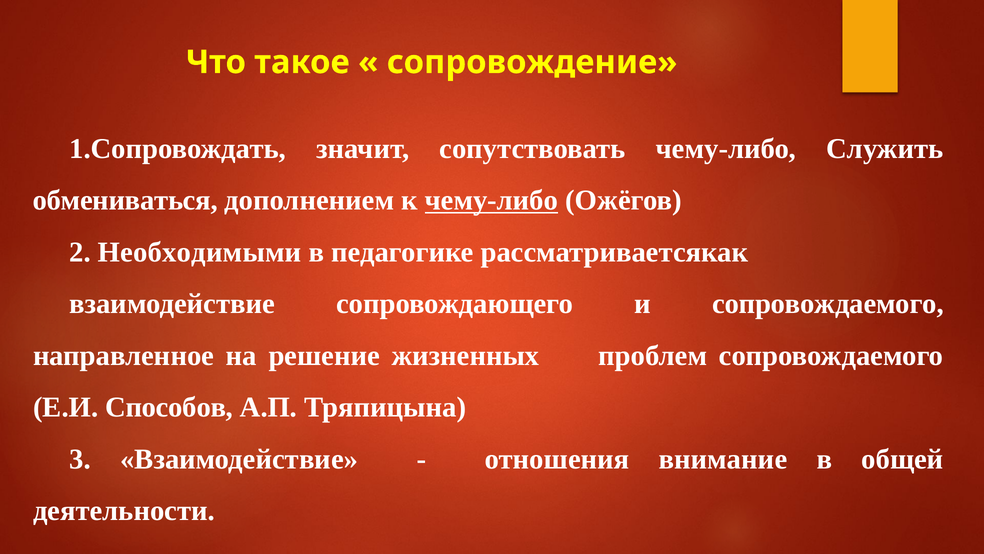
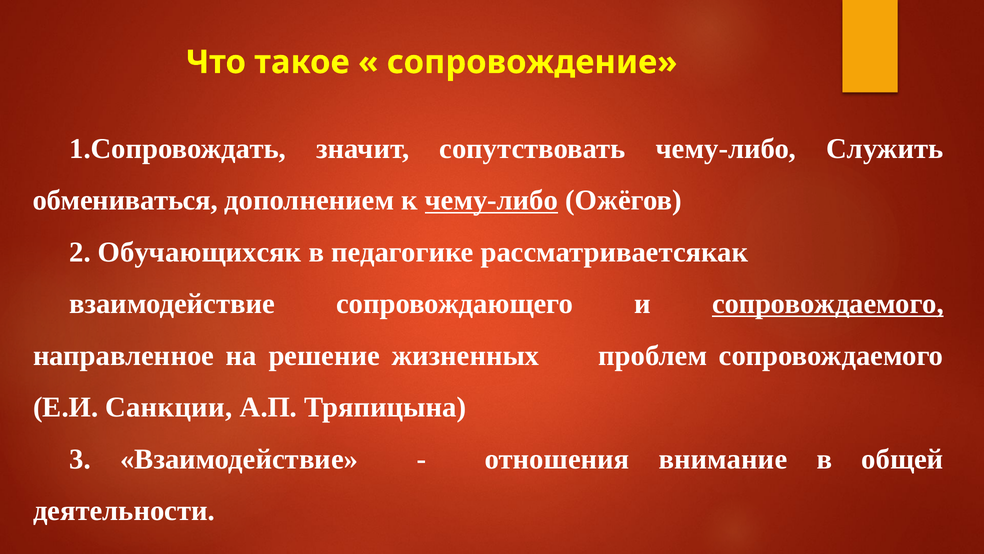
Необходимыми: Необходимыми -> Обучающихсяк
сопровождаемого at (828, 304) underline: none -> present
Способов: Способов -> Санкции
